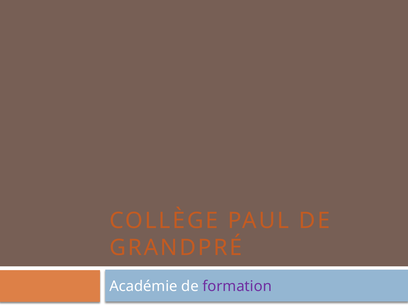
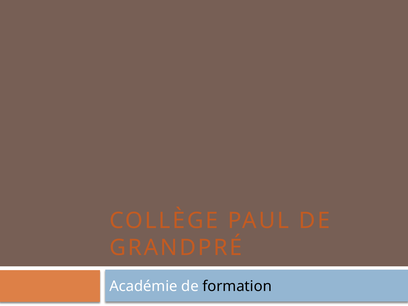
formation colour: purple -> black
